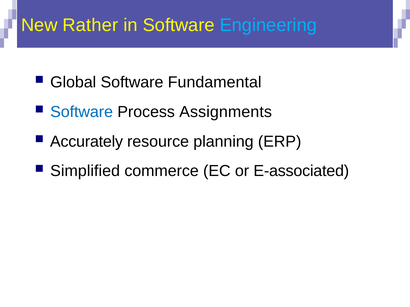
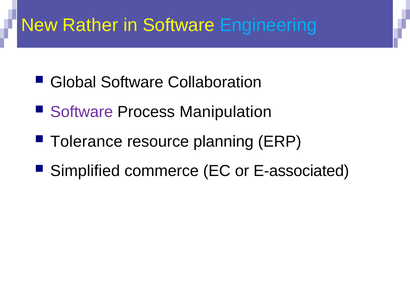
Fundamental: Fundamental -> Collaboration
Software at (82, 112) colour: blue -> purple
Assignments: Assignments -> Manipulation
Accurately: Accurately -> Tolerance
